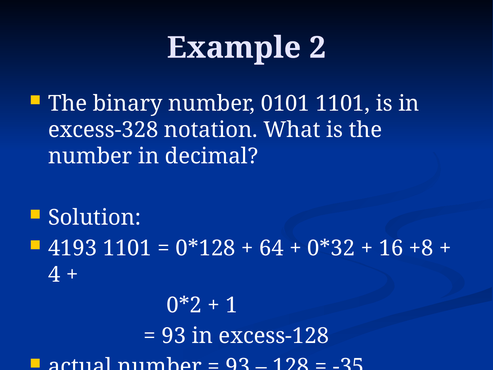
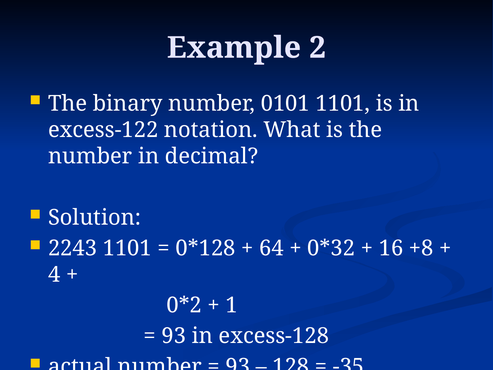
excess-328: excess-328 -> excess-122
4193: 4193 -> 2243
